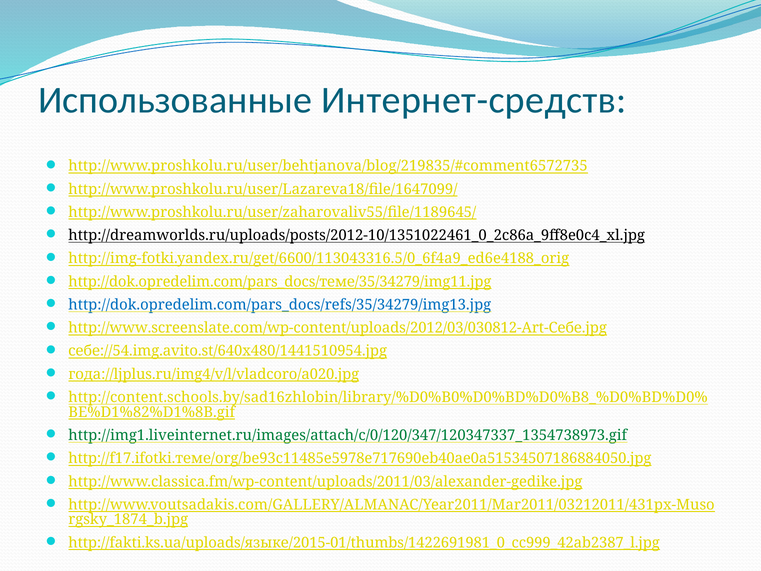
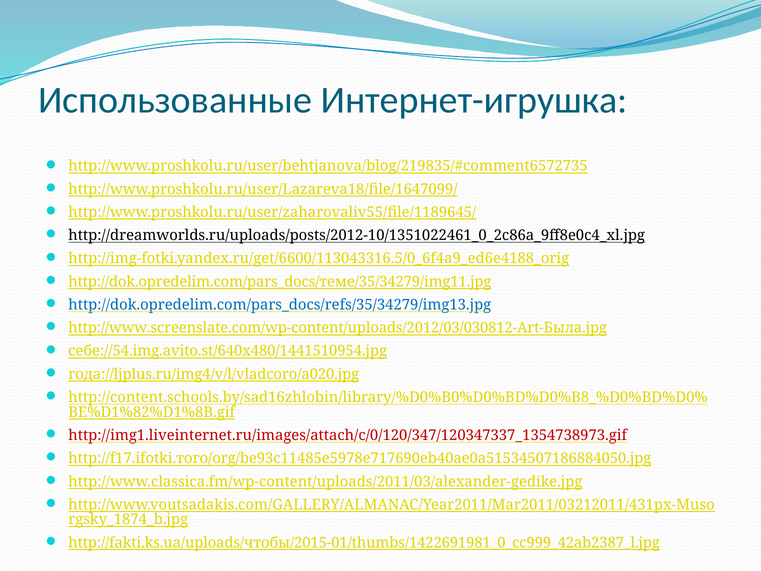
Интернет-средств: Интернет-средств -> Интернет-игрушка
http://www.screenslate.com/wp-content/uploads/2012/03/030812-Art-Себе.jpg: http://www.screenslate.com/wp-content/uploads/2012/03/030812-Art-Себе.jpg -> http://www.screenslate.com/wp-content/uploads/2012/03/030812-Art-Была.jpg
http://img1.liveinternet.ru/images/attach/c/0/120/347/120347337_1354738973.gif colour: green -> red
http://f17.ifotki.теме/org/be93c11485e5978e717690eb40ae0a51534507186884050.jpg: http://f17.ifotki.теме/org/be93c11485e5978e717690eb40ae0a51534507186884050.jpg -> http://f17.ifotki.того/org/be93c11485e5978e717690eb40ae0a51534507186884050.jpg
http://fakti.ks.ua/uploads/языке/2015-01/thumbs/1422691981_0_cc999_42ab2387_l.jpg: http://fakti.ks.ua/uploads/языке/2015-01/thumbs/1422691981_0_cc999_42ab2387_l.jpg -> http://fakti.ks.ua/uploads/чтобы/2015-01/thumbs/1422691981_0_cc999_42ab2387_l.jpg
